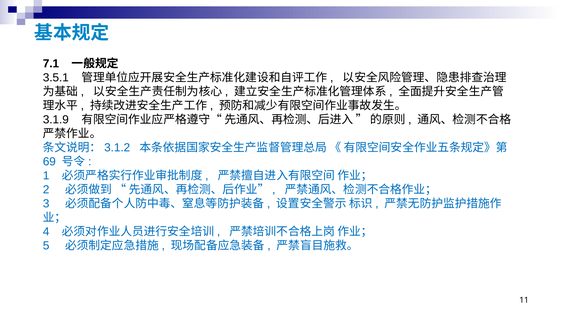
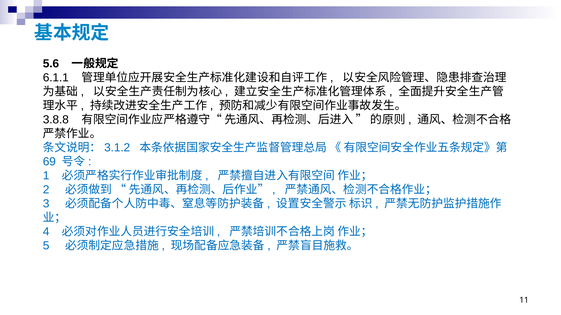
7.1: 7.1 -> 5.6
3.5.1: 3.5.1 -> 6.1.1
3.1.9: 3.1.9 -> 3.8.8
